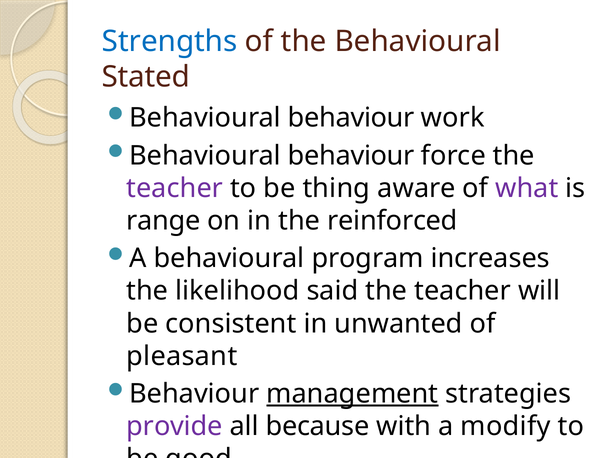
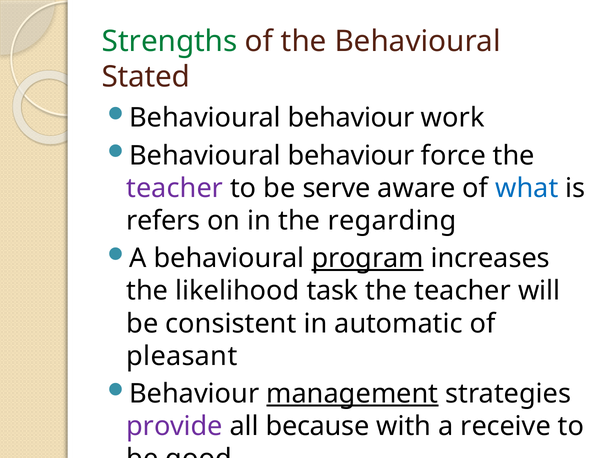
Strengths colour: blue -> green
thing: thing -> serve
what colour: purple -> blue
range: range -> refers
reinforced: reinforced -> regarding
program underline: none -> present
said: said -> task
unwanted: unwanted -> automatic
modify: modify -> receive
